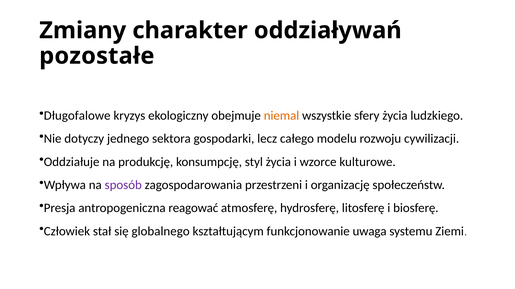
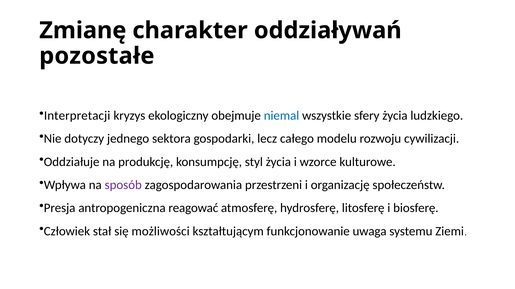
Zmiany: Zmiany -> Zmianę
Długofalowe: Długofalowe -> Interpretacji
niemal colour: orange -> blue
globalnego: globalnego -> możliwości
